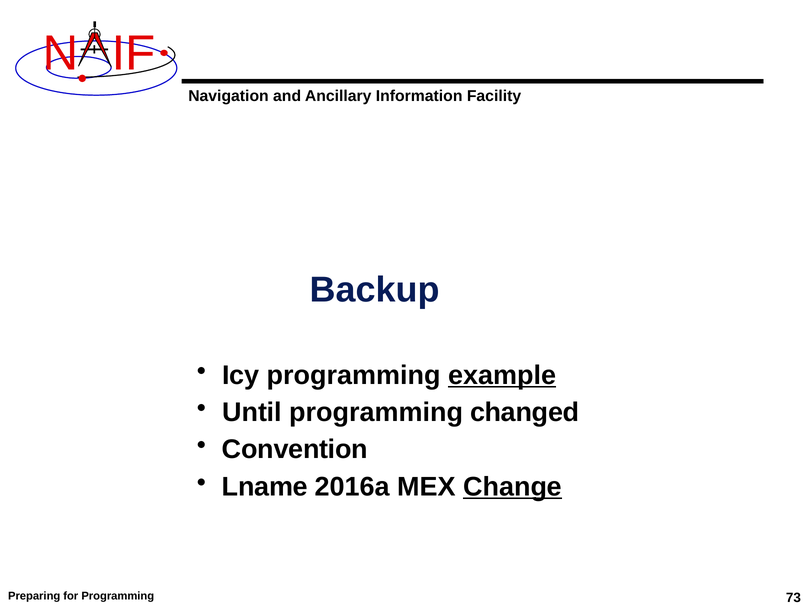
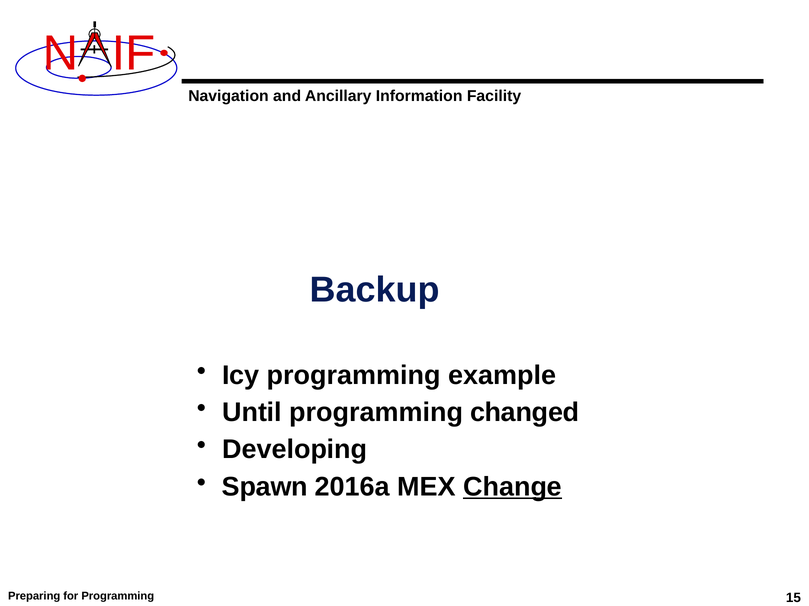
example underline: present -> none
Convention: Convention -> Developing
Lname: Lname -> Spawn
73: 73 -> 15
